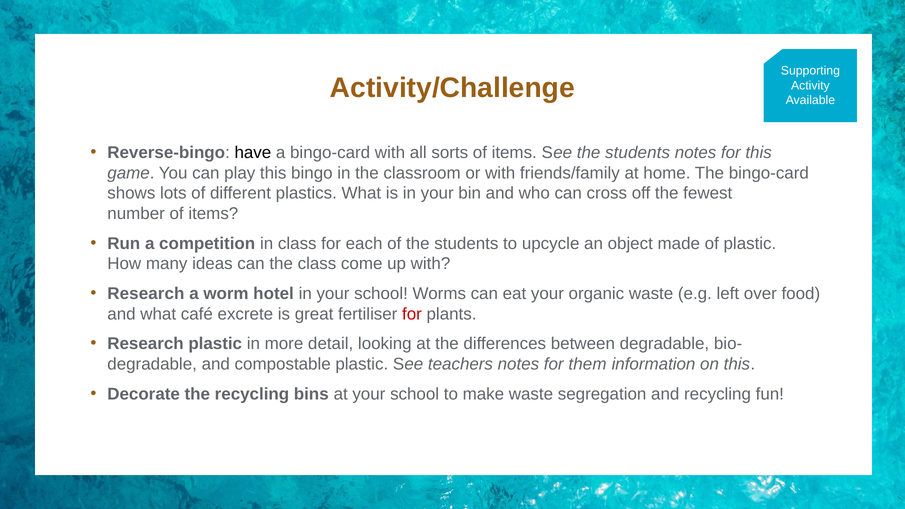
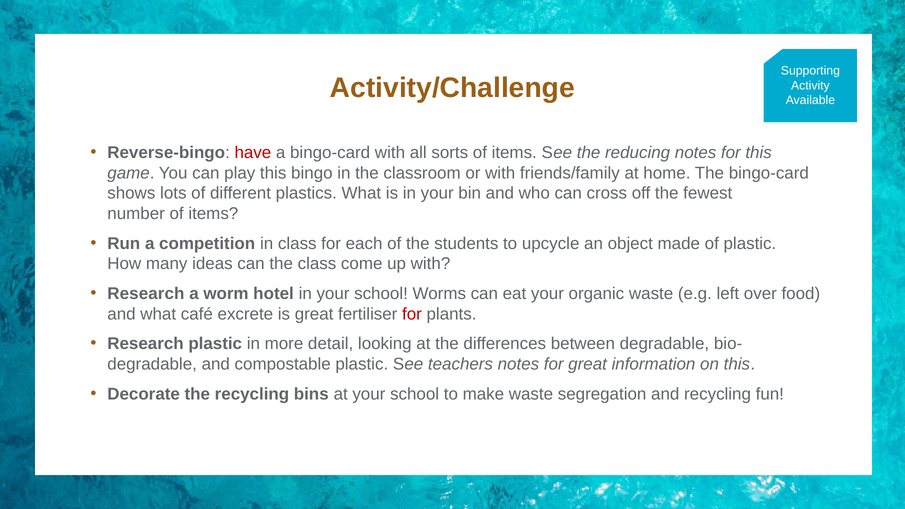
have colour: black -> red
See the students: students -> reducing
for them: them -> great
